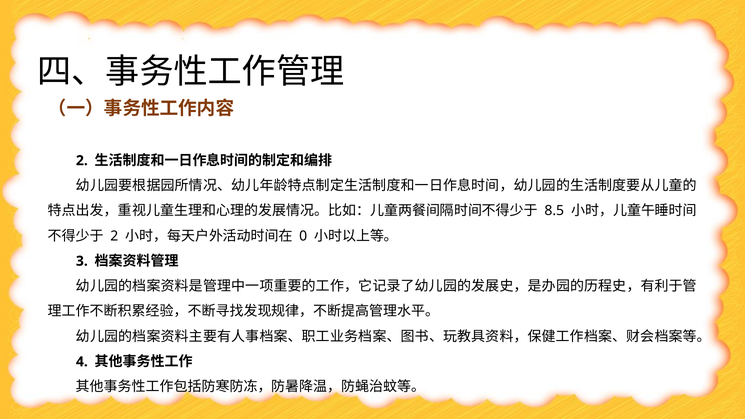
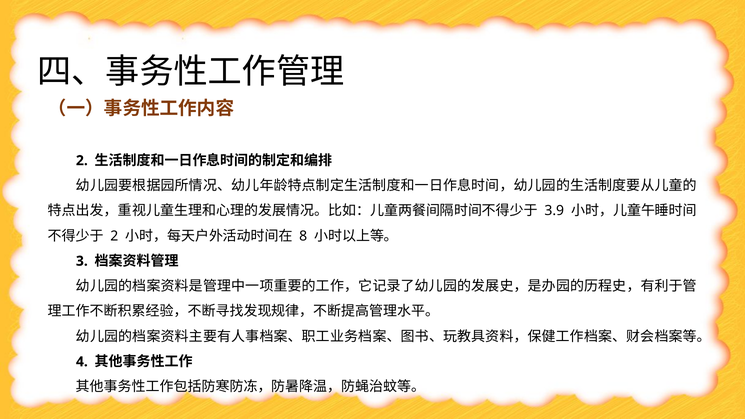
8.5: 8.5 -> 3.9
0: 0 -> 8
